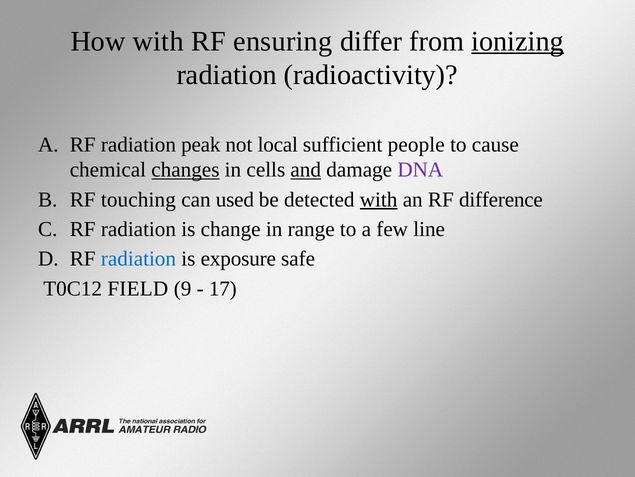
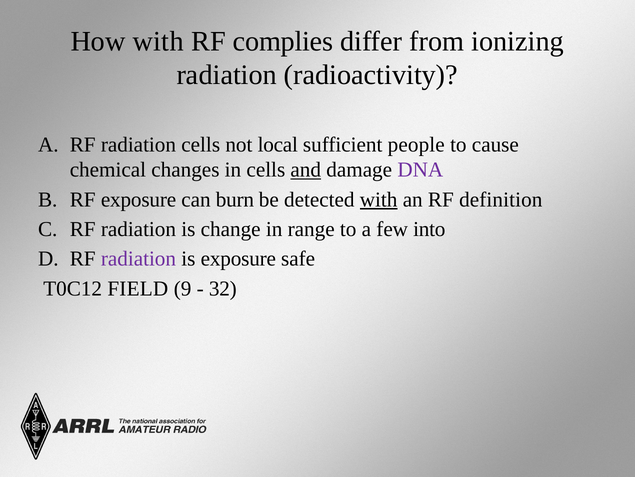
ensuring: ensuring -> complies
ionizing underline: present -> none
radiation peak: peak -> cells
changes underline: present -> none
RF touching: touching -> exposure
used: used -> burn
difference: difference -> definition
line: line -> into
radiation at (138, 259) colour: blue -> purple
17: 17 -> 32
